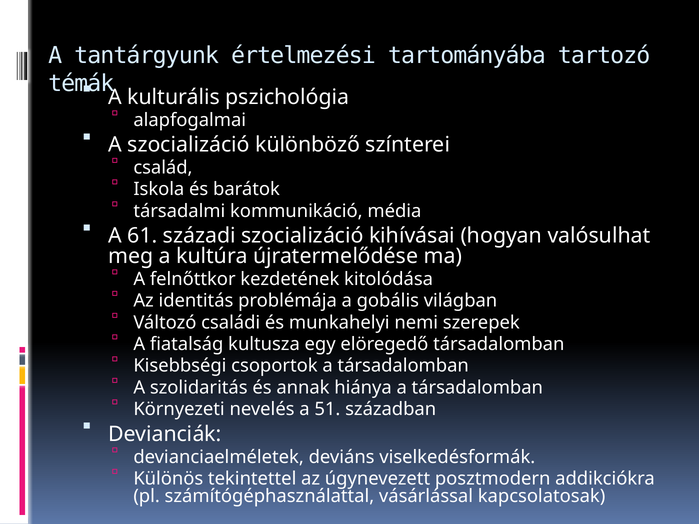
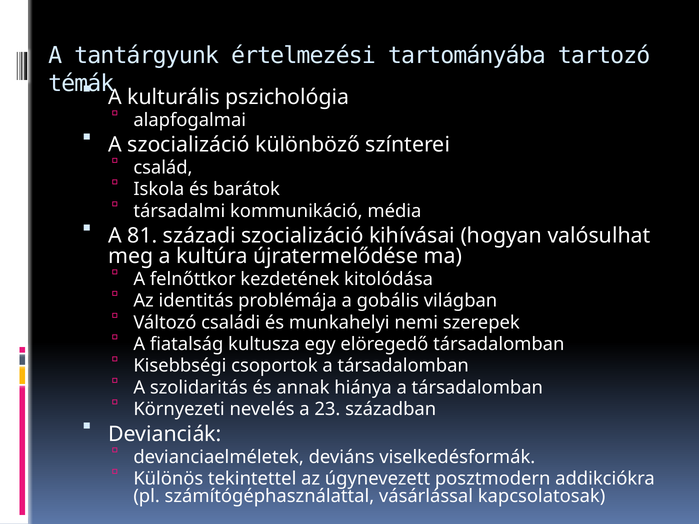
61: 61 -> 81
51: 51 -> 23
